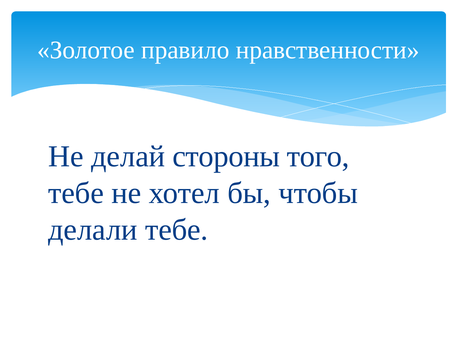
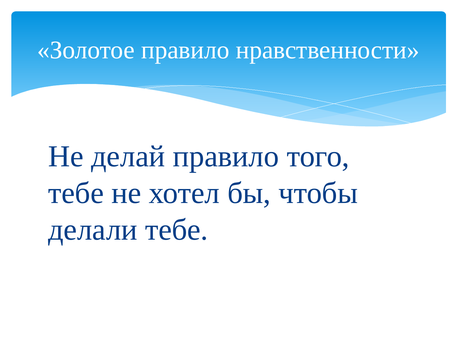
делай стороны: стороны -> правило
